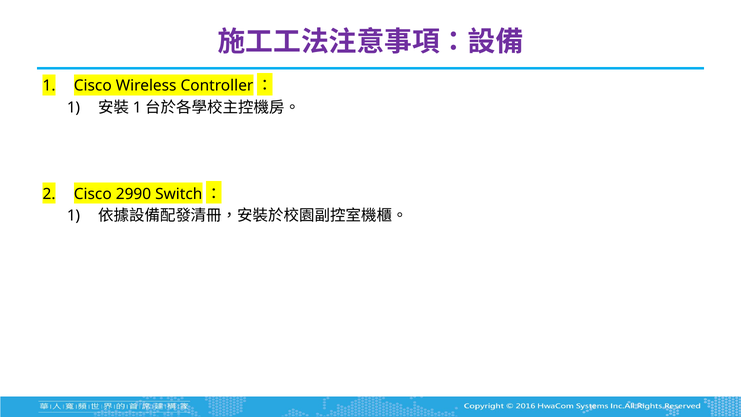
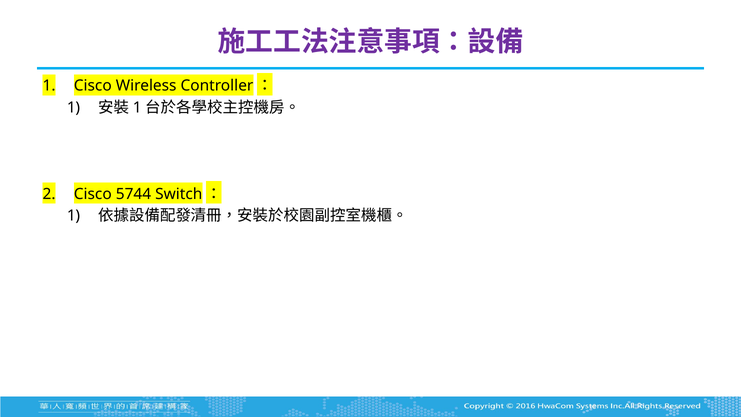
2990: 2990 -> 5744
